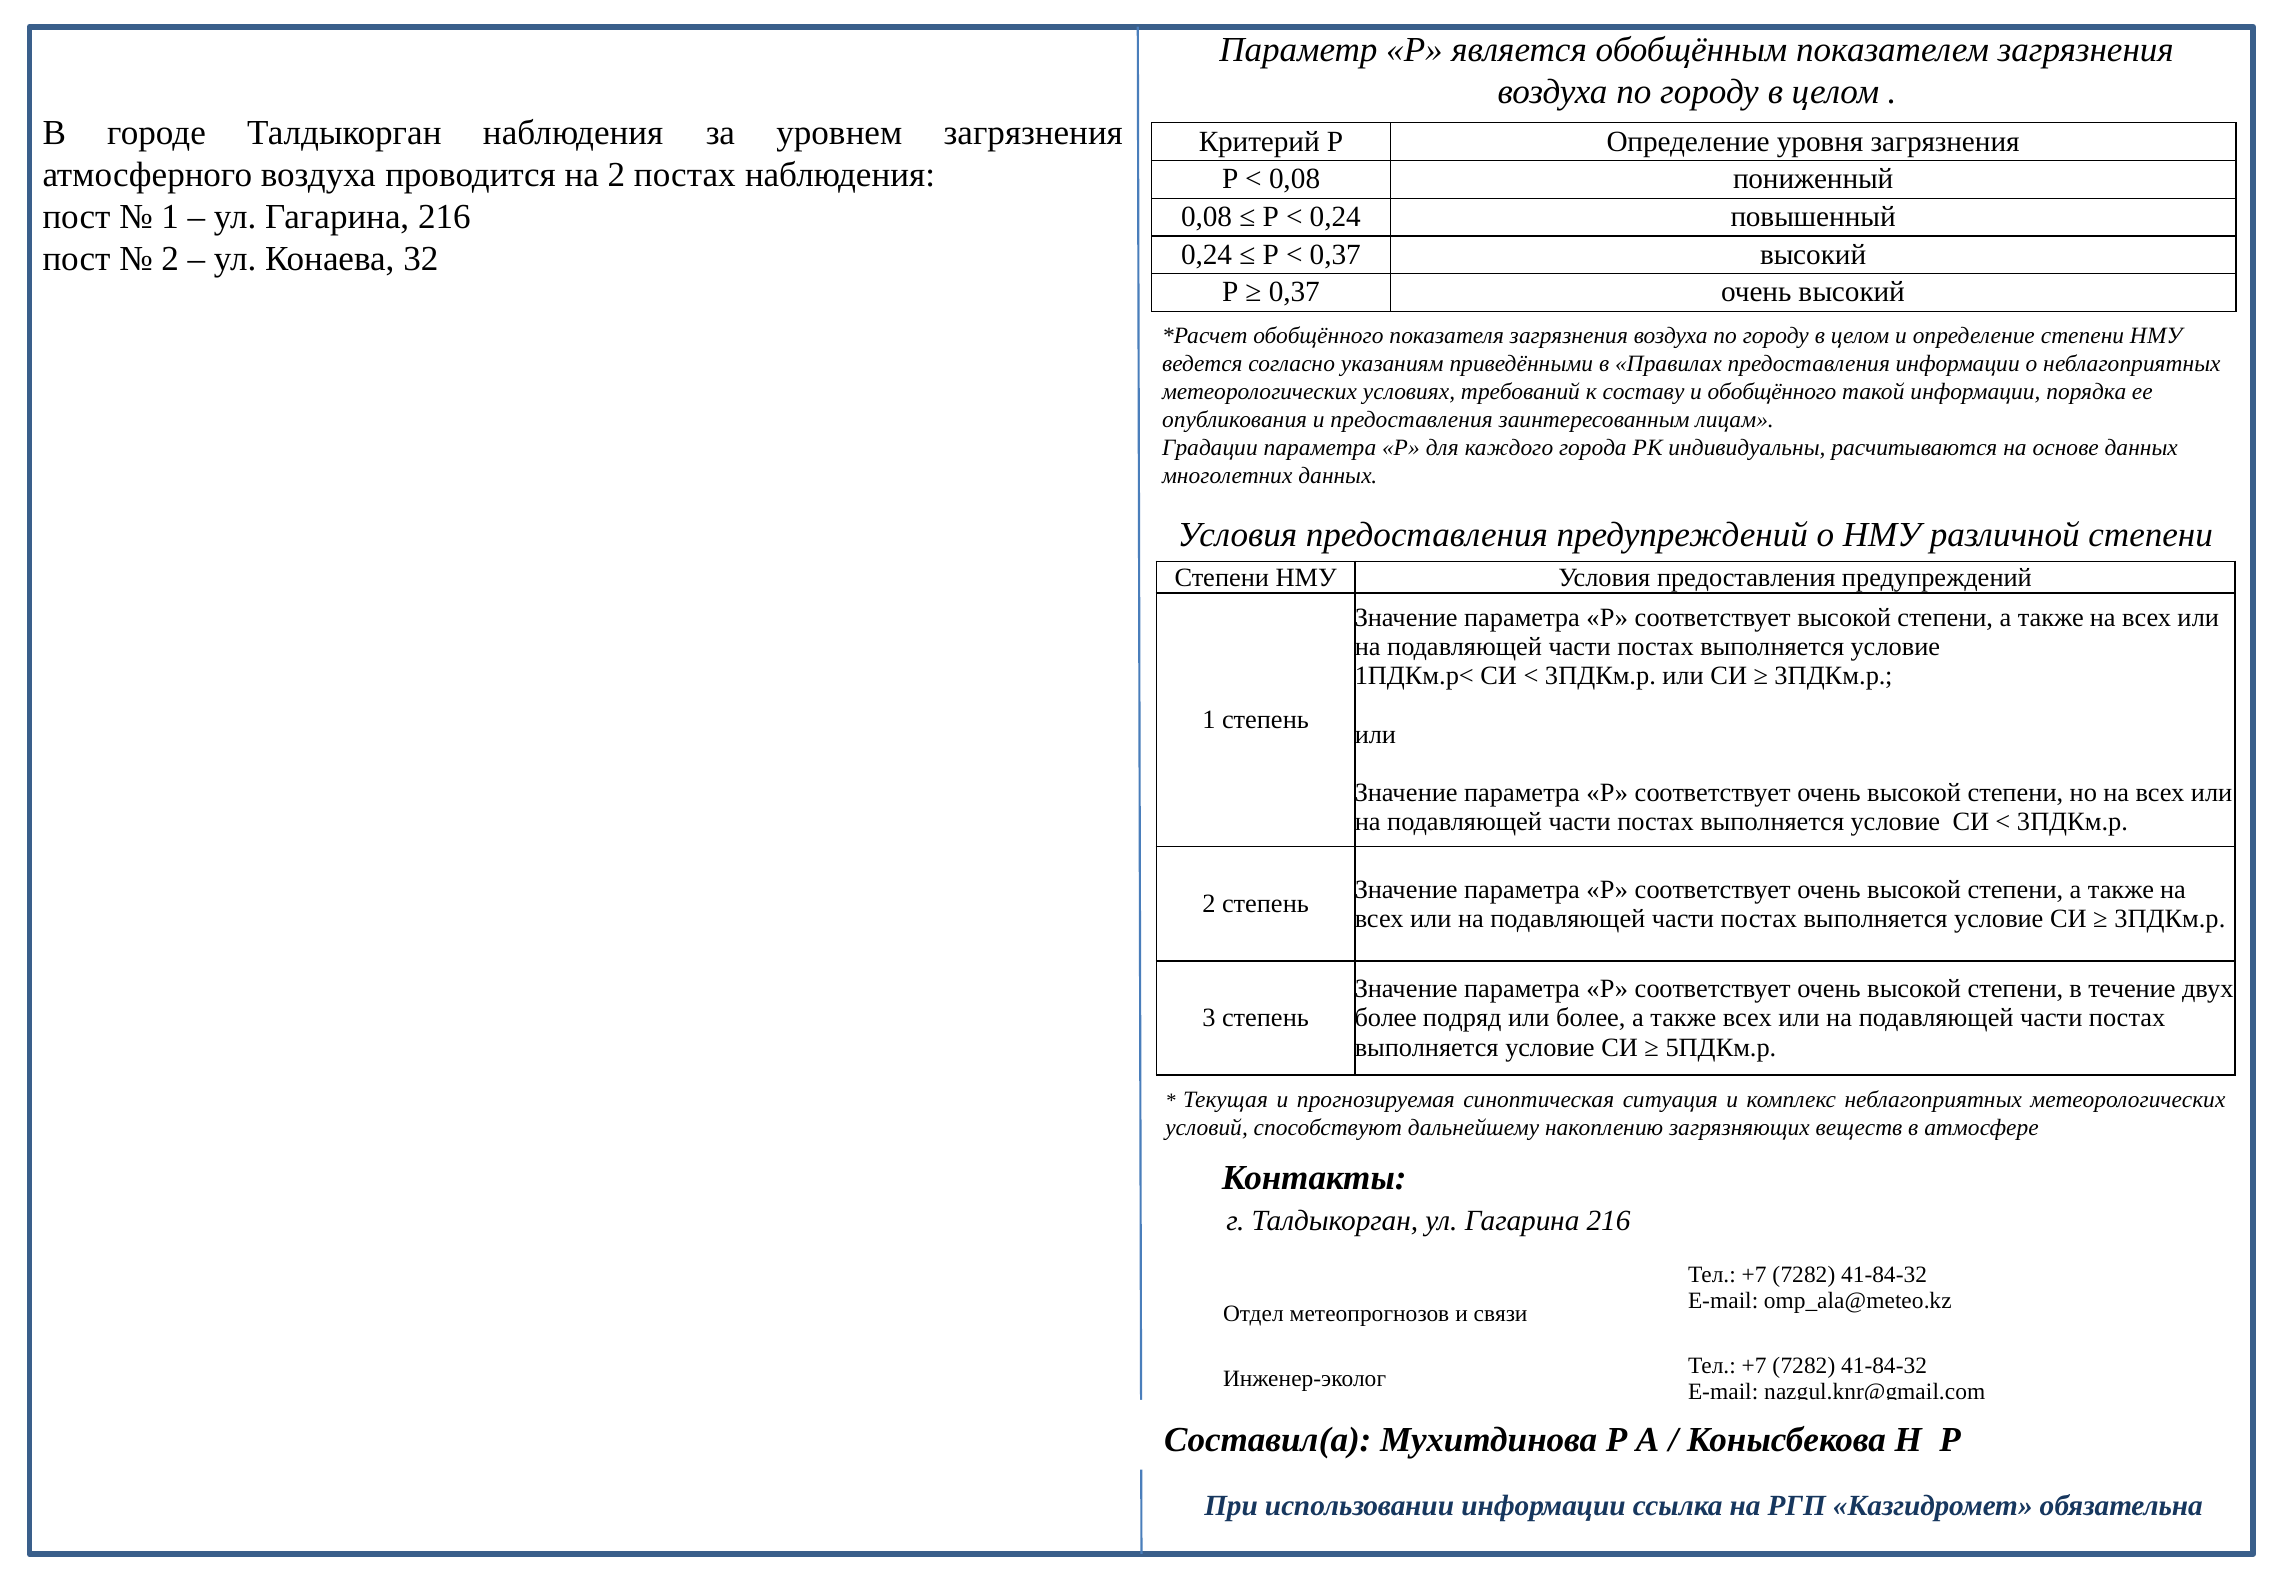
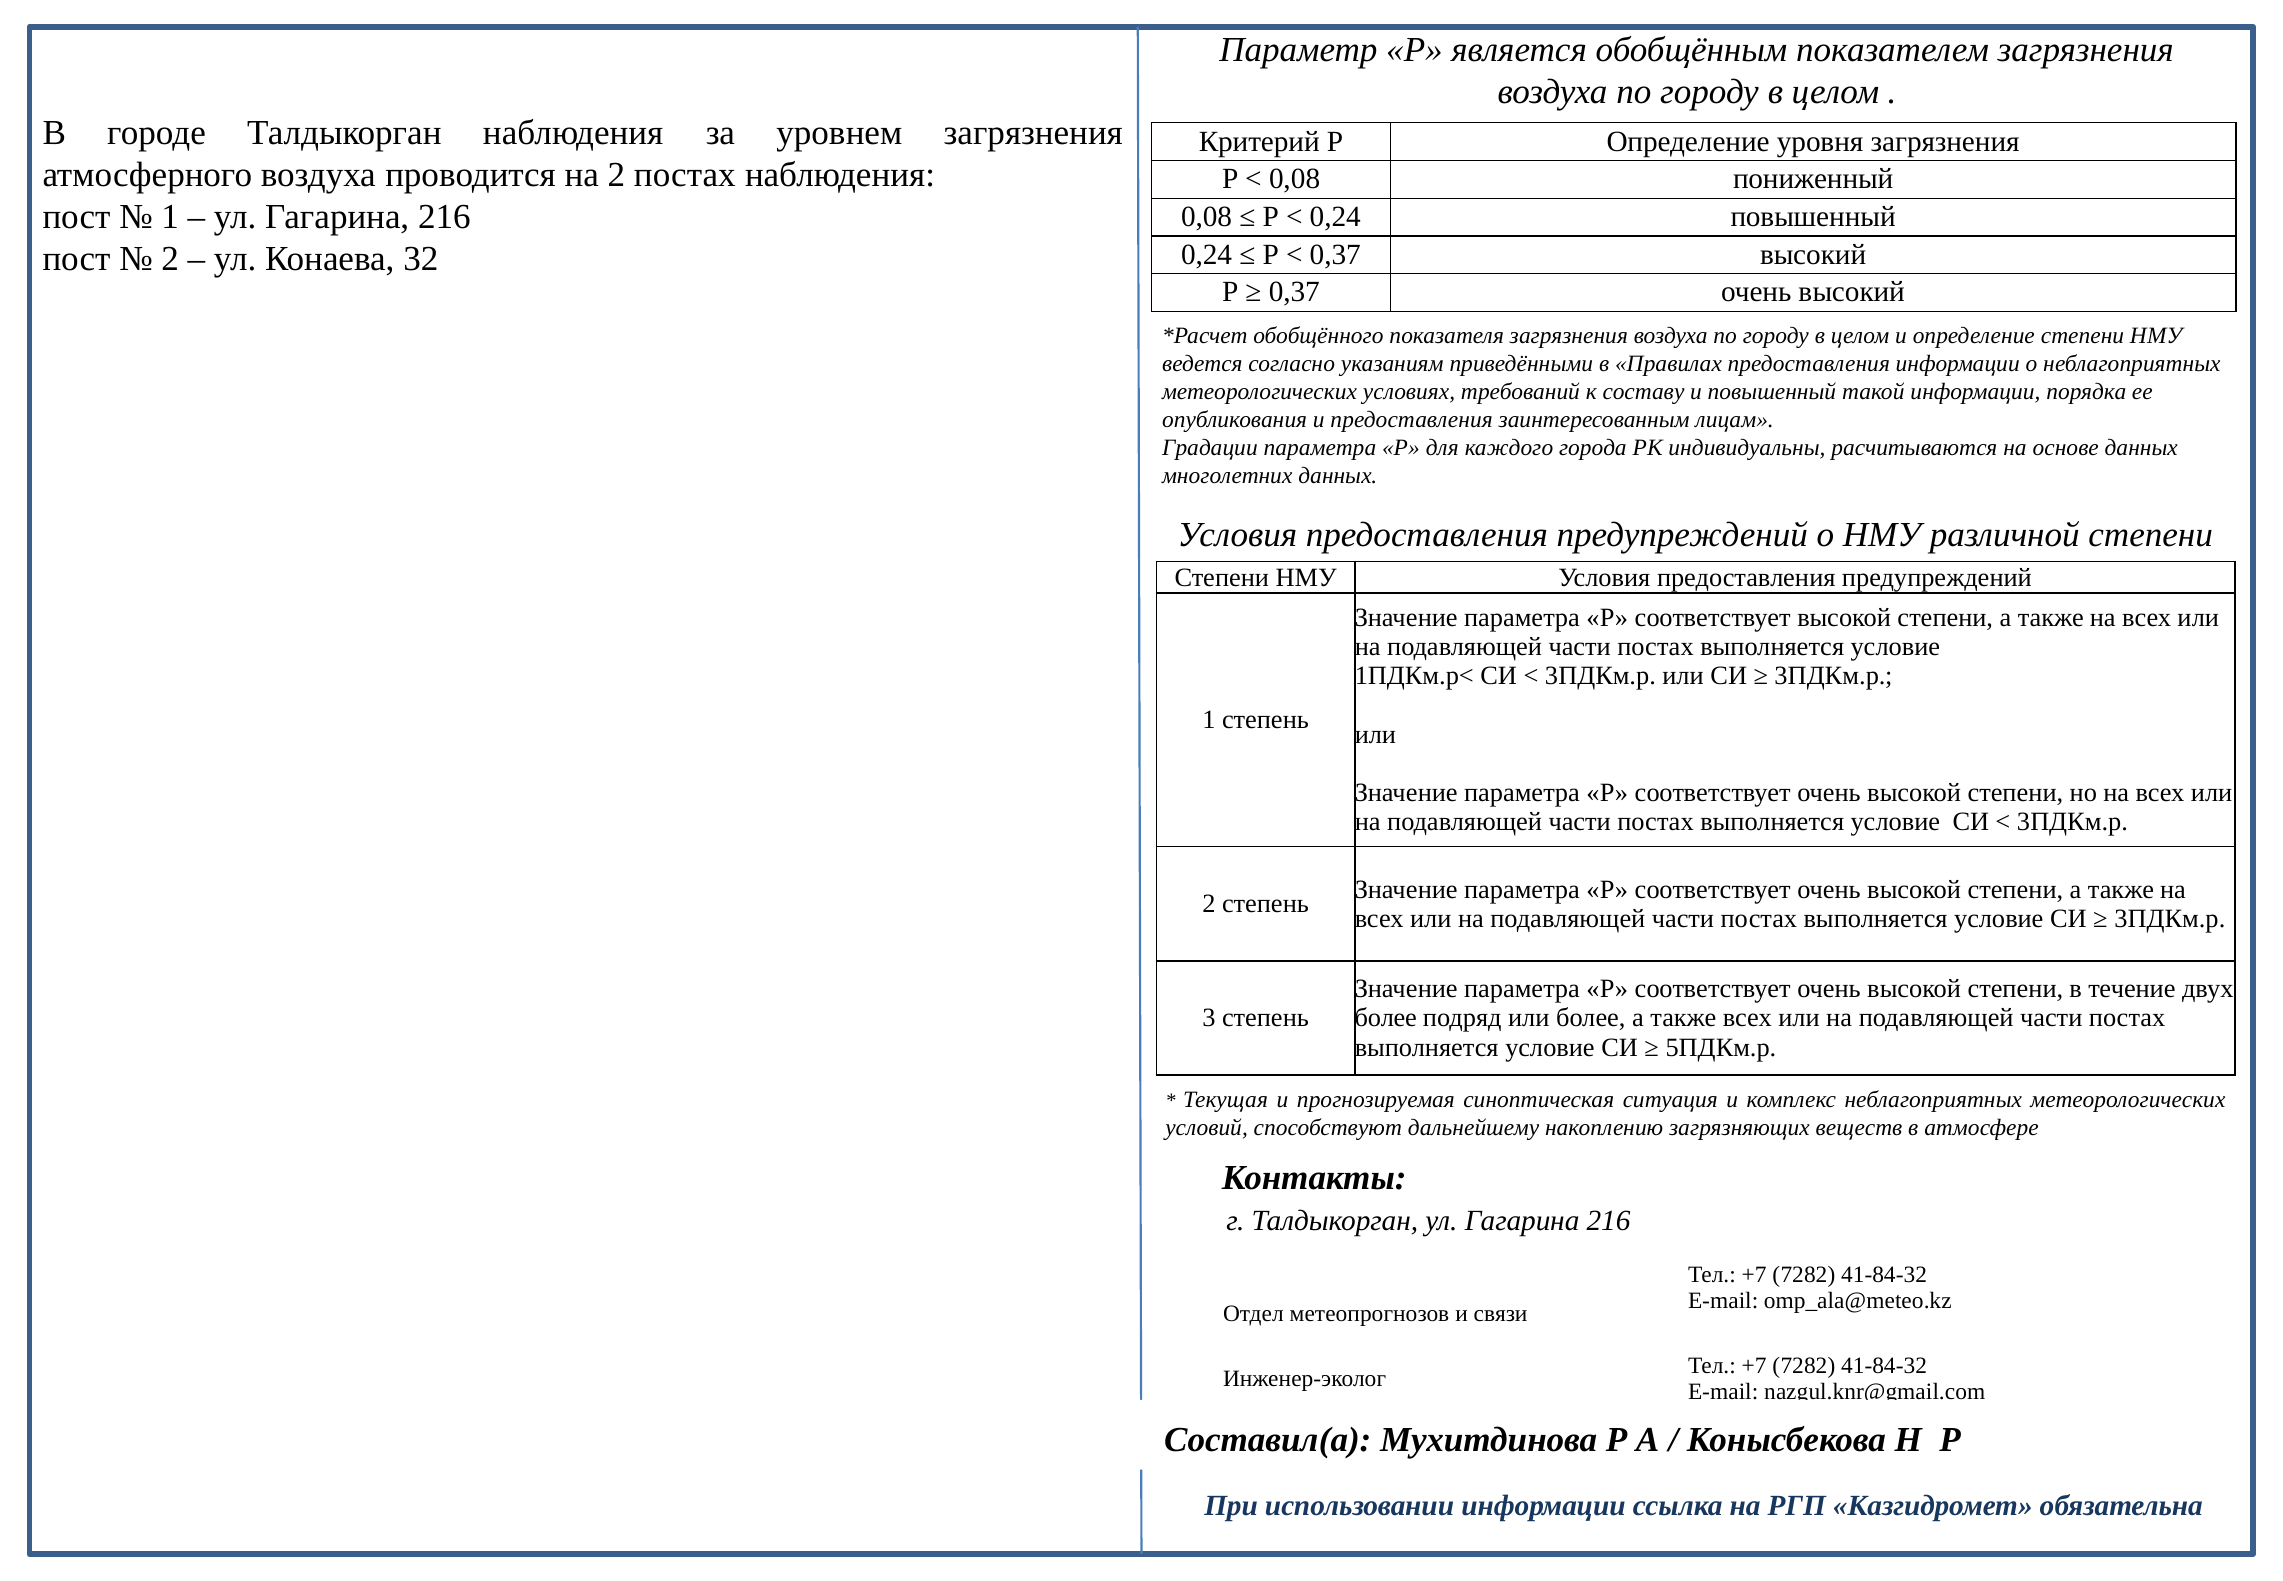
и обобщённого: обобщённого -> повышенный
